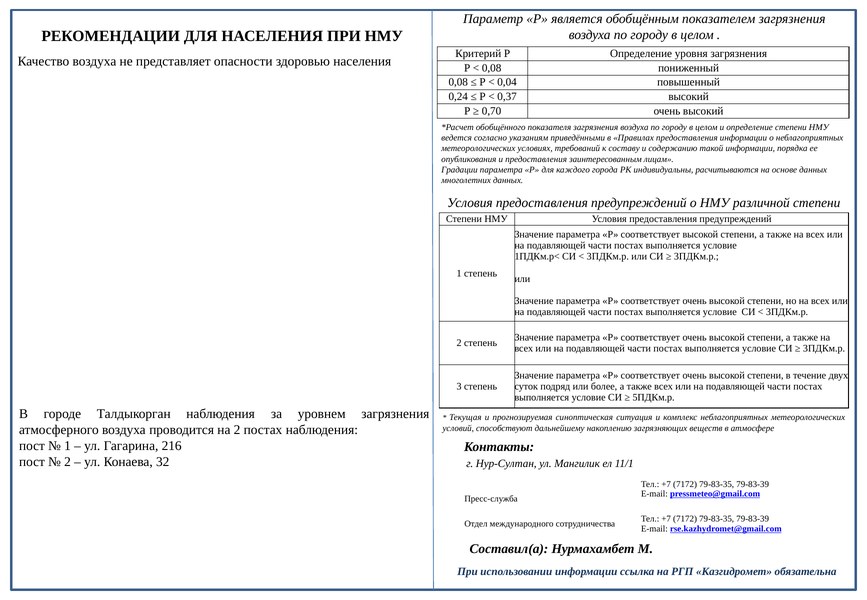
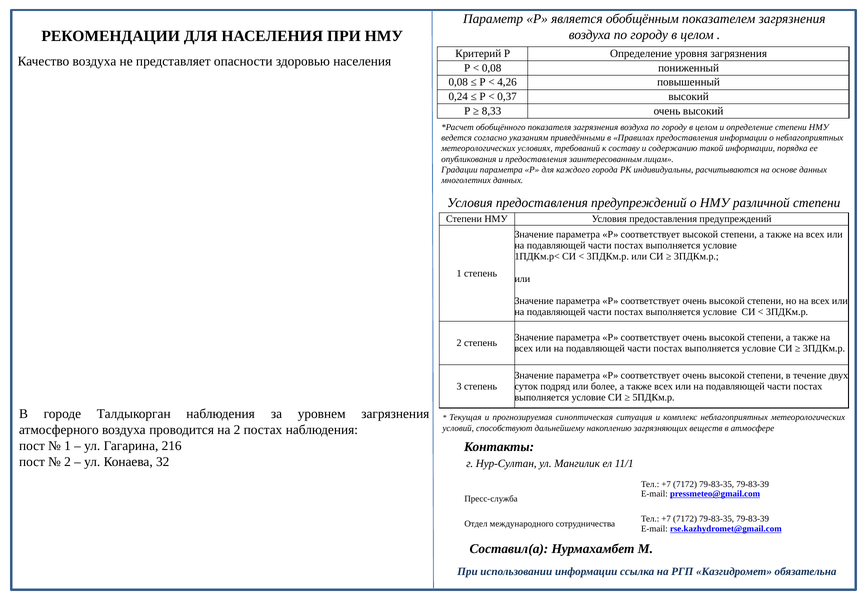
0,04: 0,04 -> 4,26
0,70: 0,70 -> 8,33
